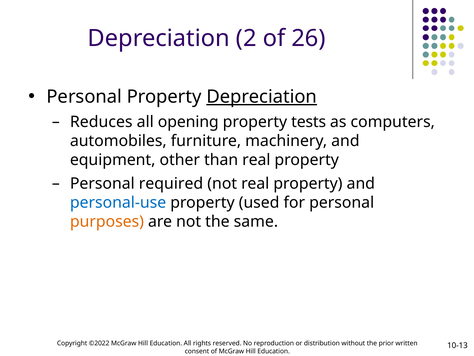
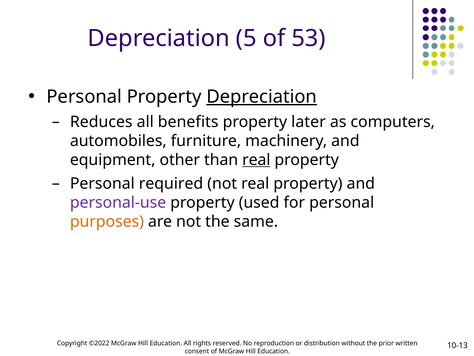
2: 2 -> 5
26: 26 -> 53
opening: opening -> benefits
tests: tests -> later
real at (256, 160) underline: none -> present
personal-use colour: blue -> purple
